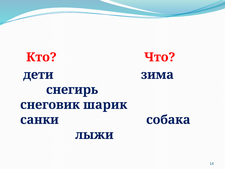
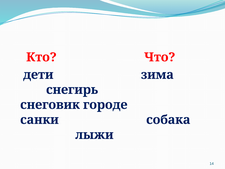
шарик: шарик -> городе
